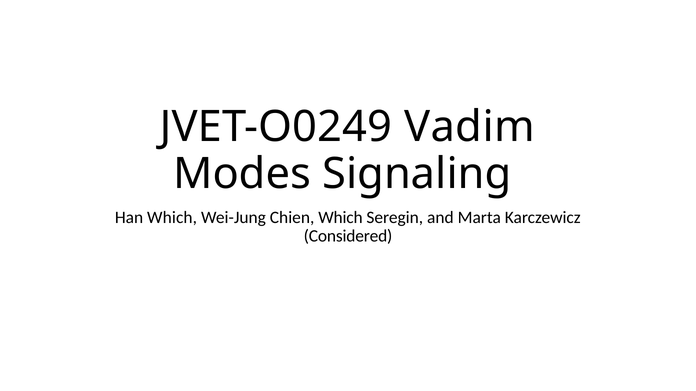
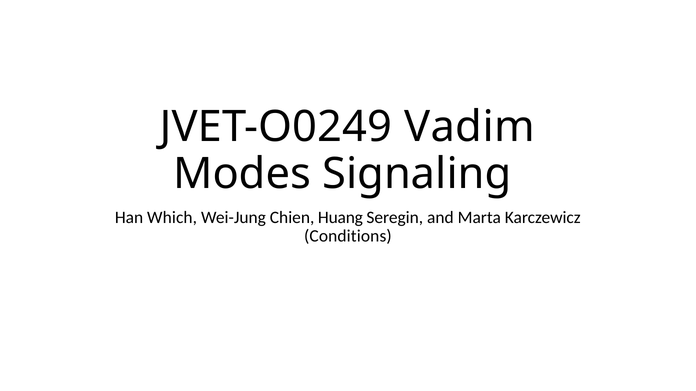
Chien Which: Which -> Huang
Considered: Considered -> Conditions
